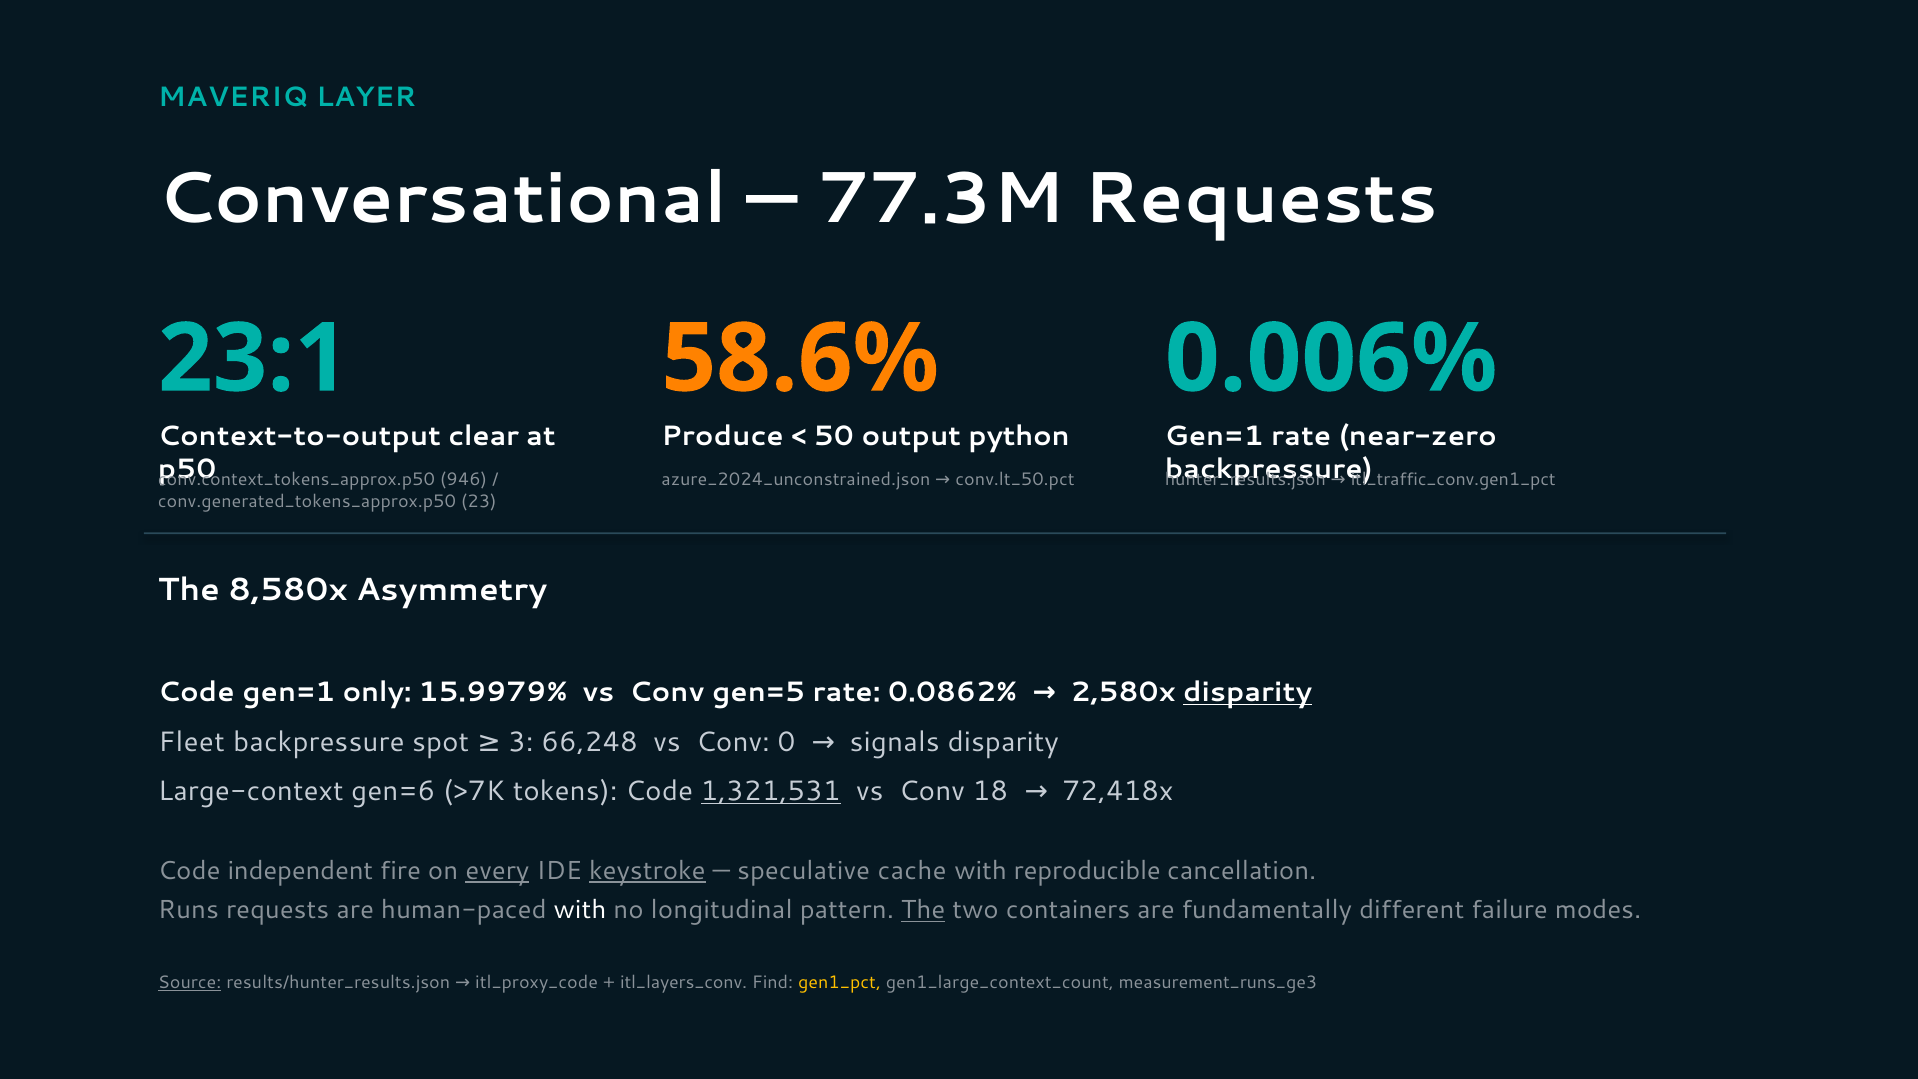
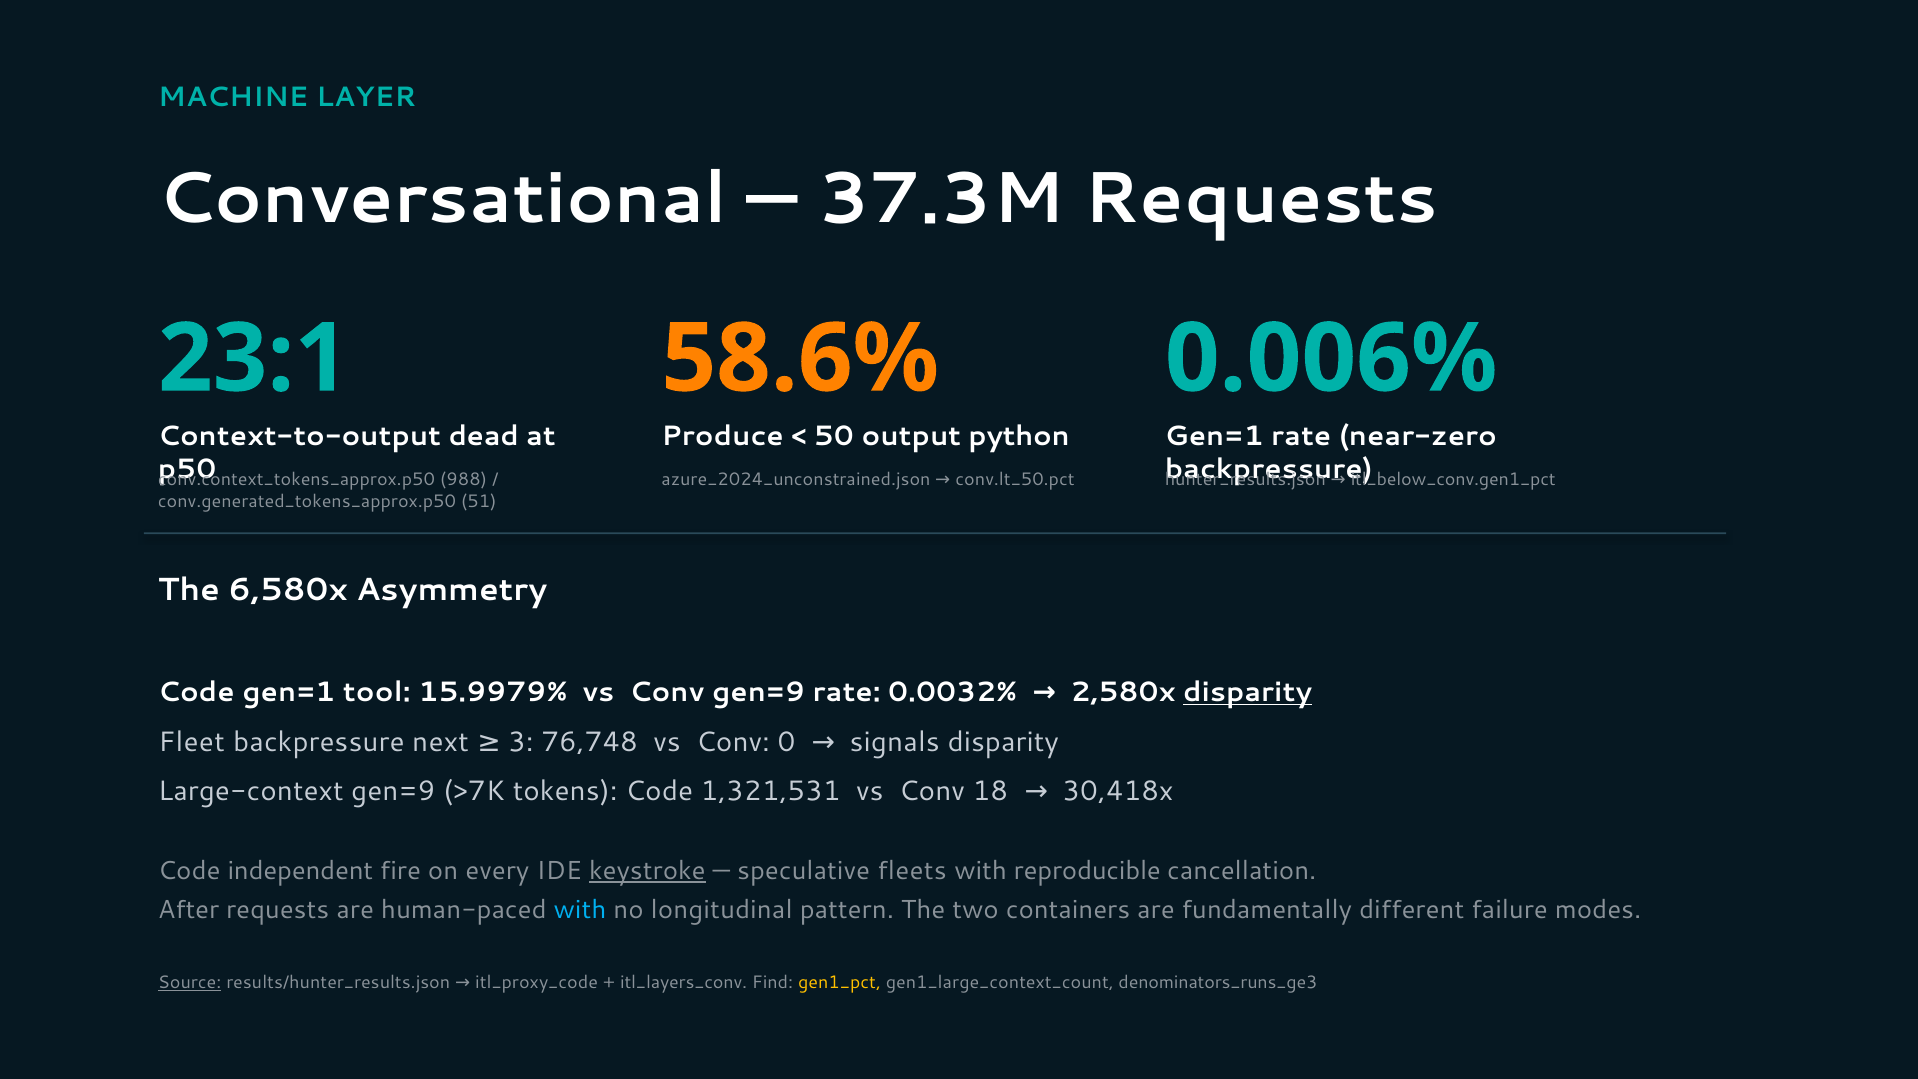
MAVERIQ: MAVERIQ -> MACHINE
77.3M: 77.3M -> 37.3M
clear: clear -> dead
946: 946 -> 988
itl_traffic_conv.gen1_pct: itl_traffic_conv.gen1_pct -> itl_below_conv.gen1_pct
23: 23 -> 51
8,580x: 8,580x -> 6,580x
only: only -> tool
Conv gen=5: gen=5 -> gen=9
0.0862%: 0.0862% -> 0.0032%
spot: spot -> next
66,248: 66,248 -> 76,748
Large-context gen=6: gen=6 -> gen=9
1,321,531 underline: present -> none
72,418x: 72,418x -> 30,418x
every underline: present -> none
cache: cache -> fleets
Runs: Runs -> After
with at (580, 910) colour: white -> light blue
The at (923, 910) underline: present -> none
measurement_runs_ge3: measurement_runs_ge3 -> denominators_runs_ge3
